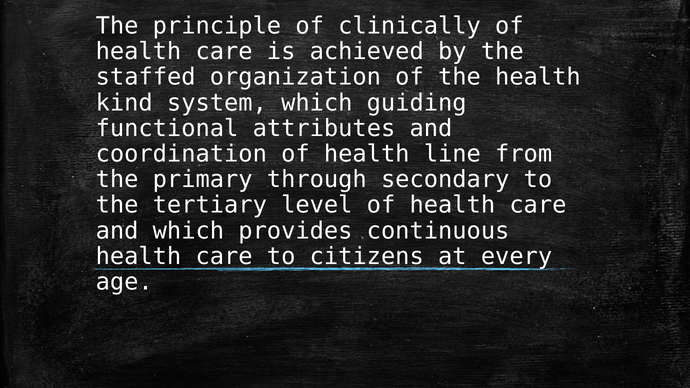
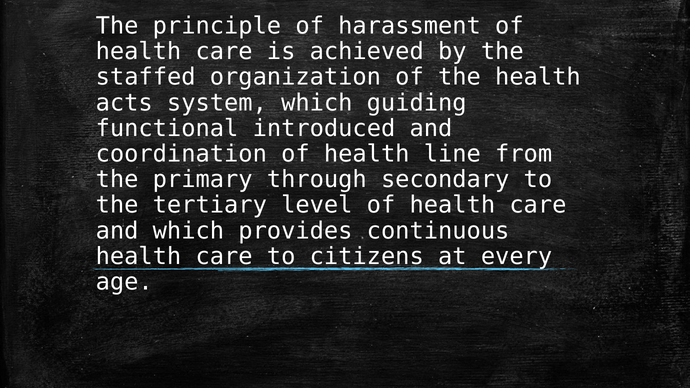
clinically: clinically -> harassment
kind: kind -> acts
attributes: attributes -> introduced
